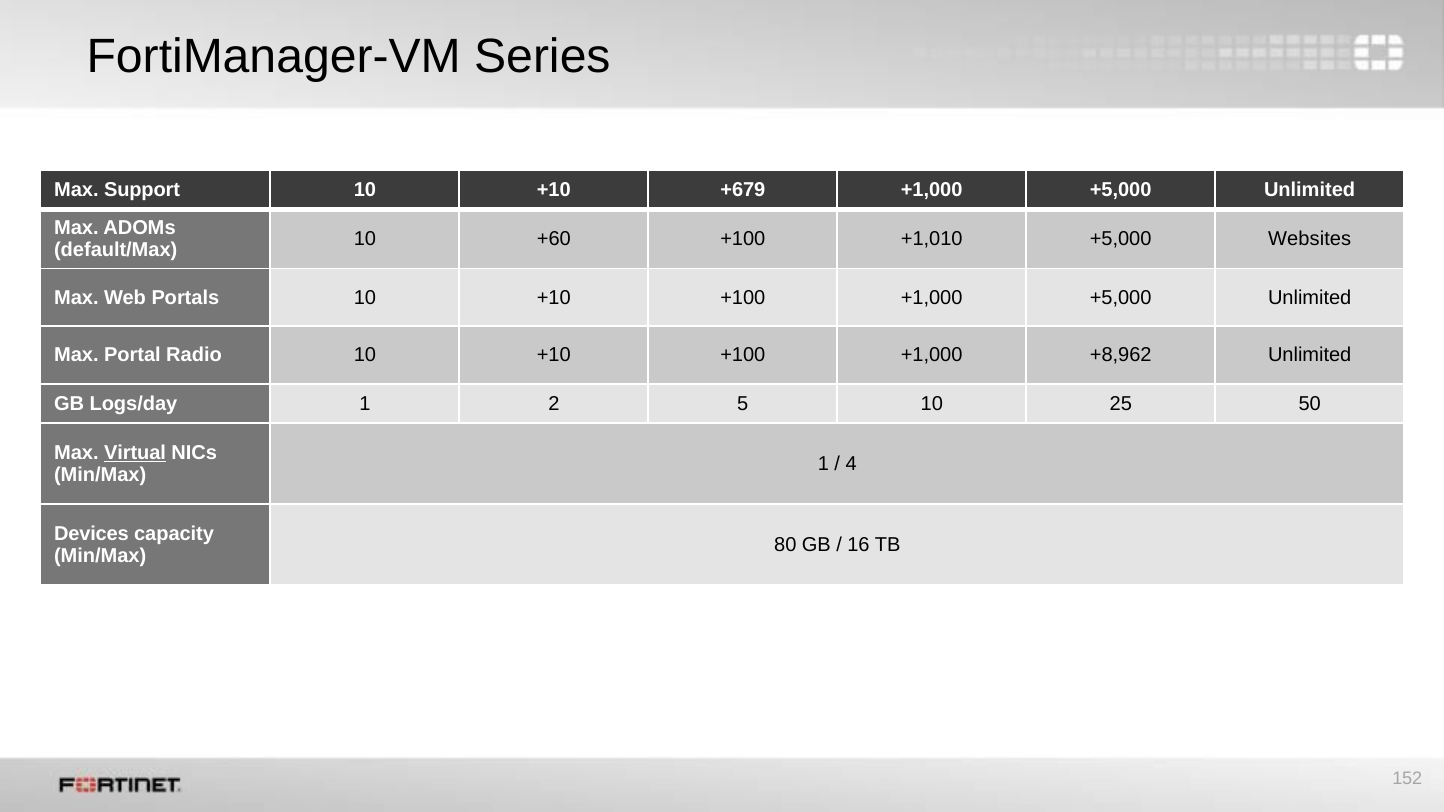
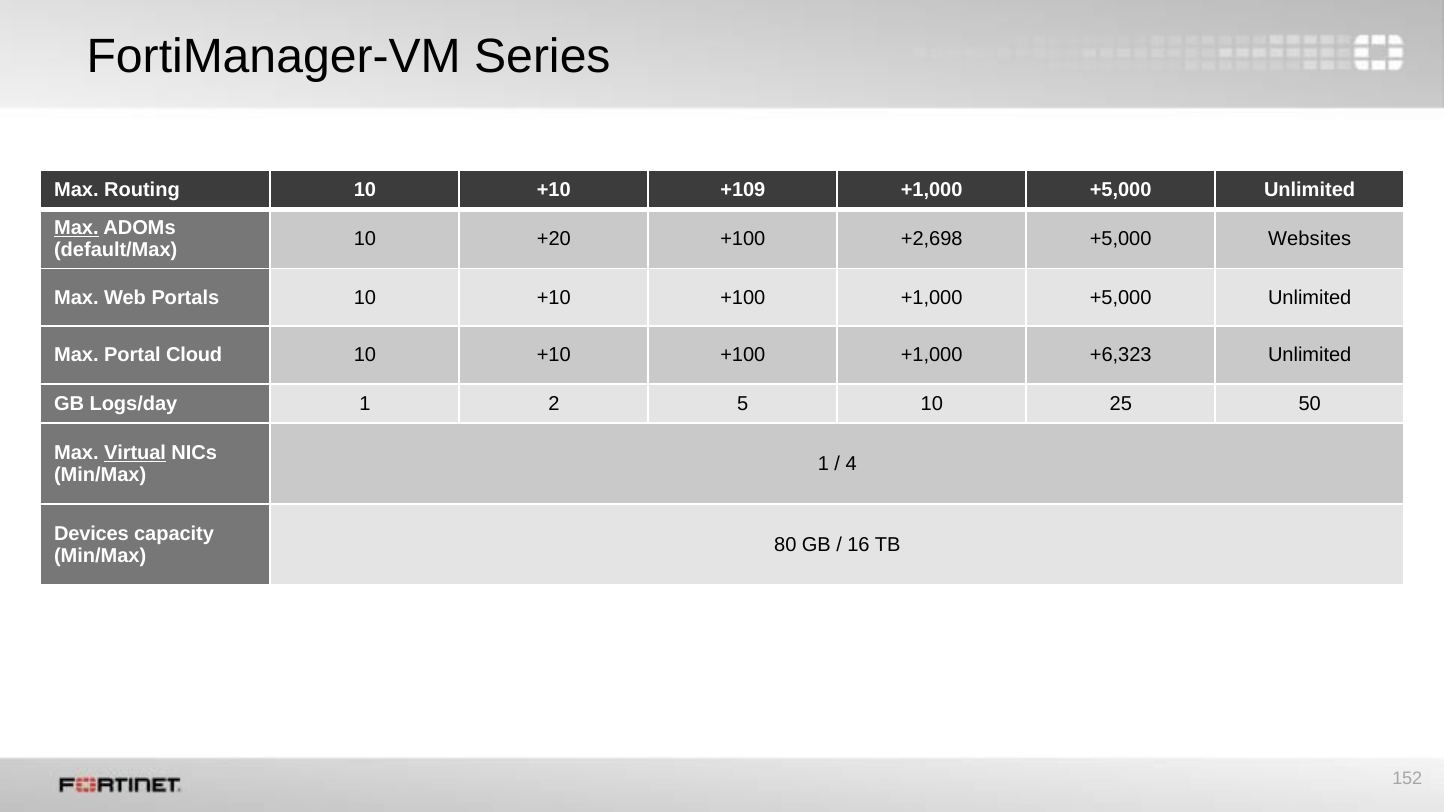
Support: Support -> Routing
+679: +679 -> +109
Max at (76, 228) underline: none -> present
+60: +60 -> +20
+1,010: +1,010 -> +2,698
Radio: Radio -> Cloud
+8,962: +8,962 -> +6,323
